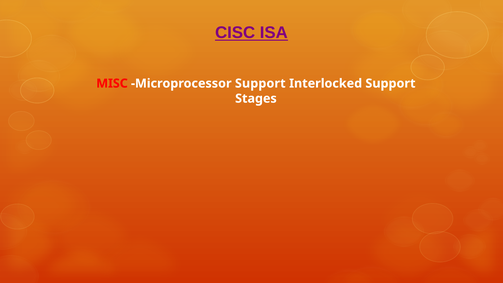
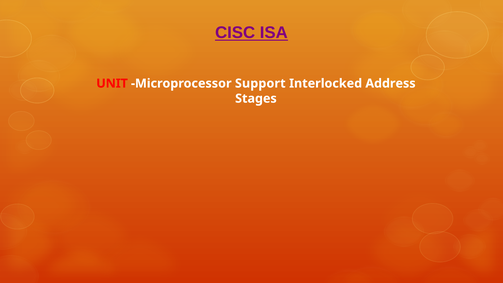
MISC: MISC -> UNIT
Interlocked Support: Support -> Address
